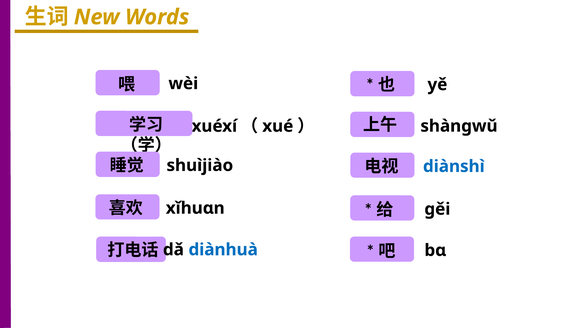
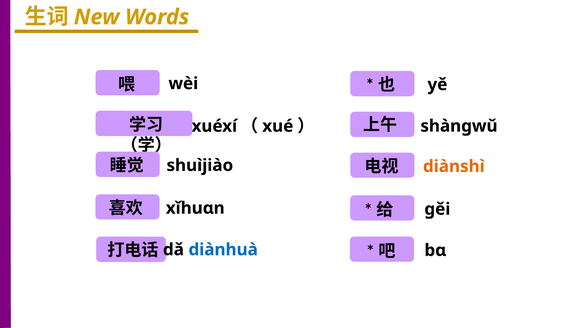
diànshì colour: blue -> orange
